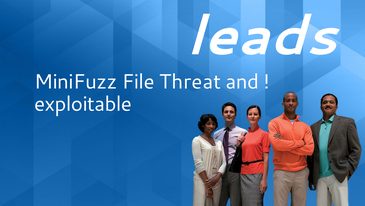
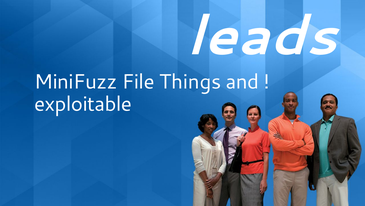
Threat: Threat -> Things
